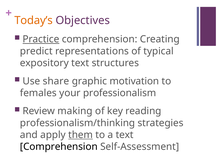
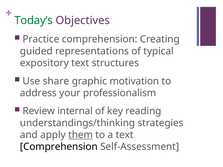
Today’s colour: orange -> green
Practice underline: present -> none
predict: predict -> guided
females: females -> address
making: making -> internal
professionalism/thinking: professionalism/thinking -> understandings/thinking
